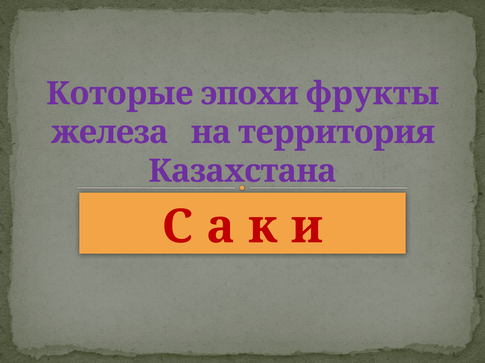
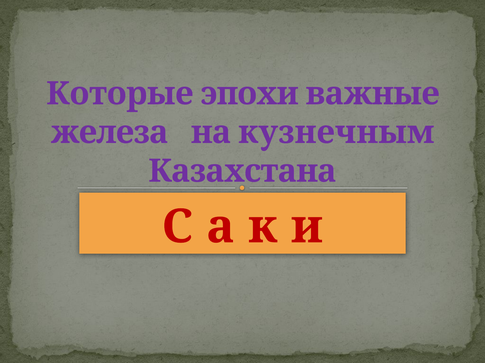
фрукты: фрукты -> важные
территория: территория -> кузнечным
